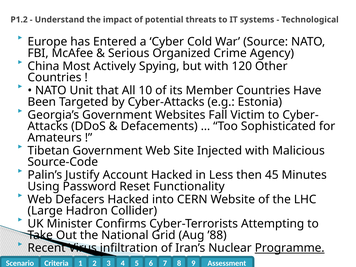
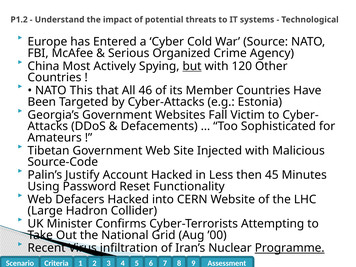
but underline: none -> present
Unit: Unit -> This
10: 10 -> 46
’88: ’88 -> ’00
